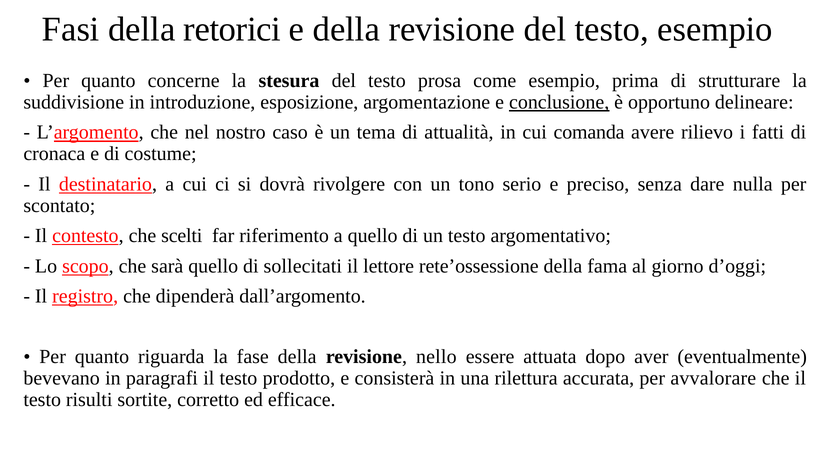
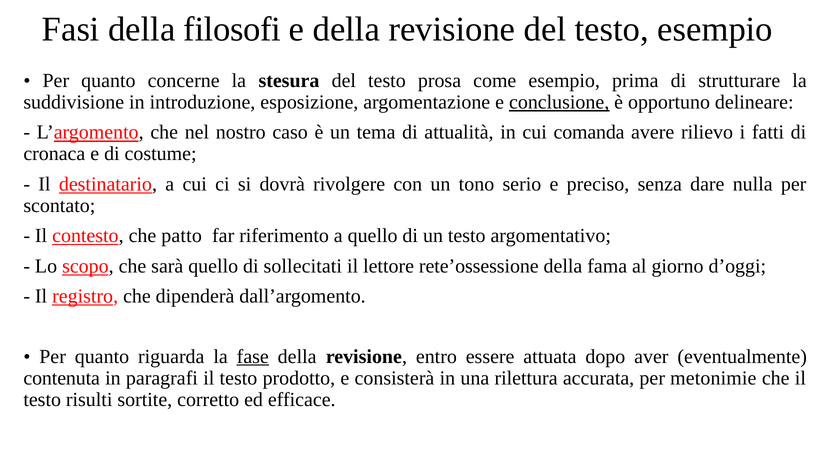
retorici: retorici -> filosofi
scelti: scelti -> patto
fase underline: none -> present
nello: nello -> entro
bevevano: bevevano -> contenuta
avvalorare: avvalorare -> metonimie
